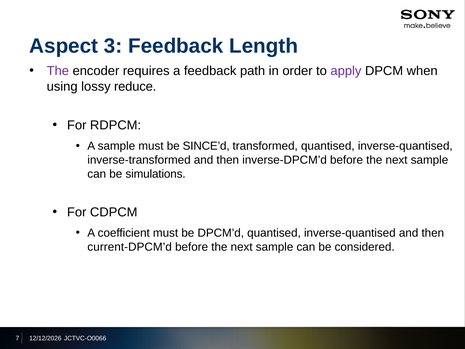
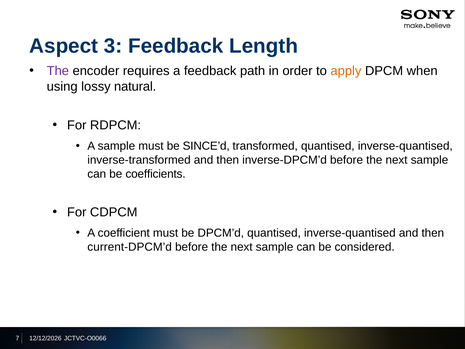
apply colour: purple -> orange
reduce: reduce -> natural
simulations: simulations -> coefficients
